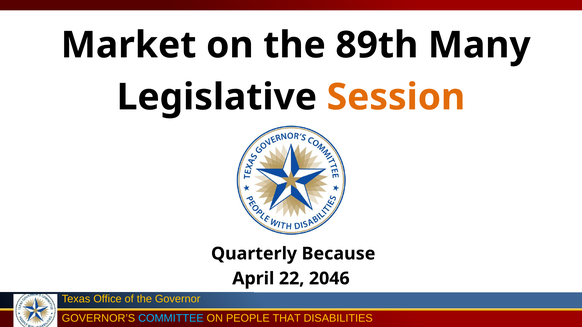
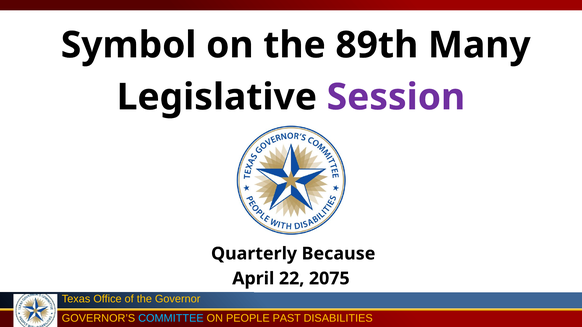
Market: Market -> Symbol
Session colour: orange -> purple
2046: 2046 -> 2075
THAT: THAT -> PAST
